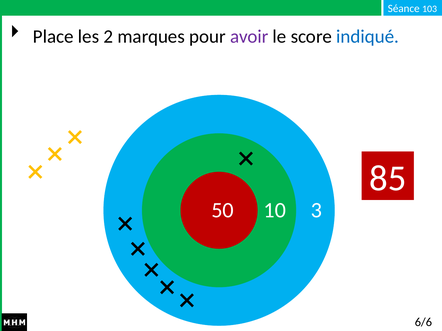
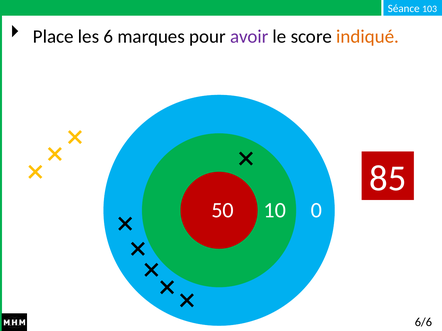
2: 2 -> 6
indiqué colour: blue -> orange
3: 3 -> 0
